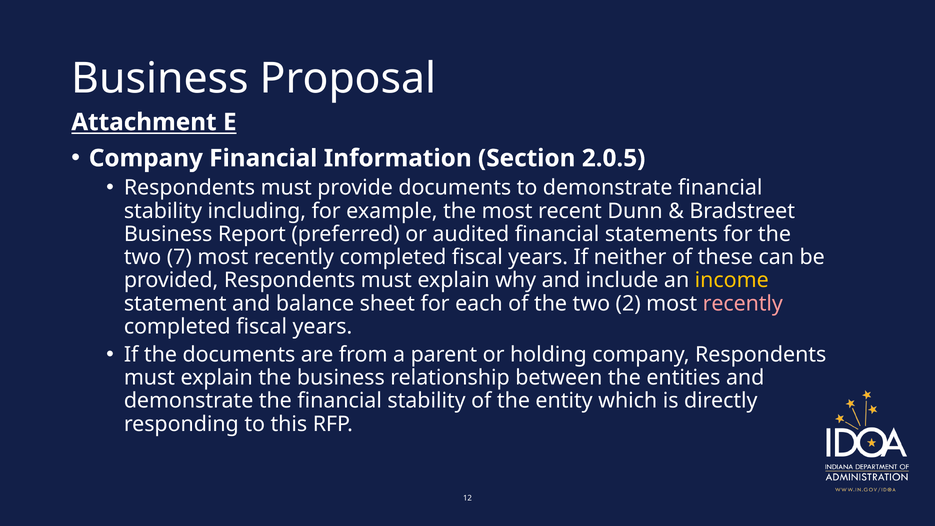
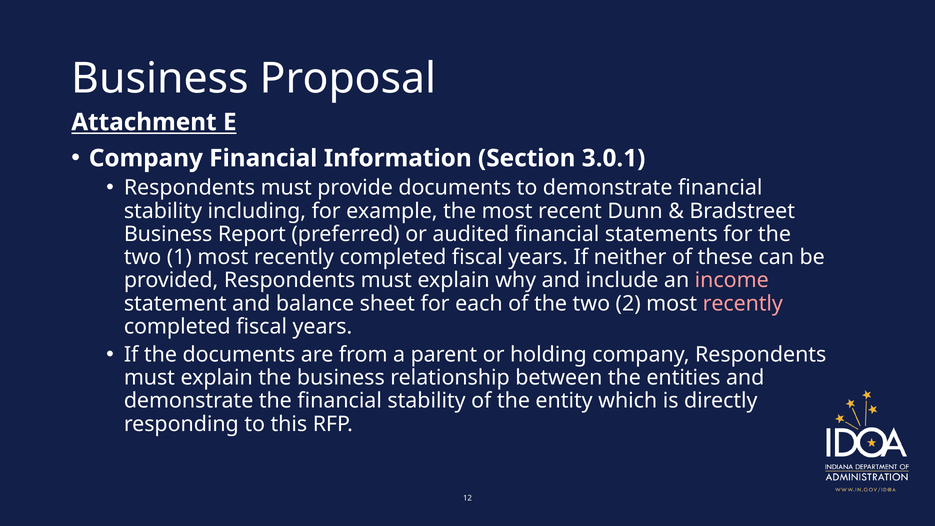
2.0.5: 2.0.5 -> 3.0.1
7: 7 -> 1
income colour: yellow -> pink
